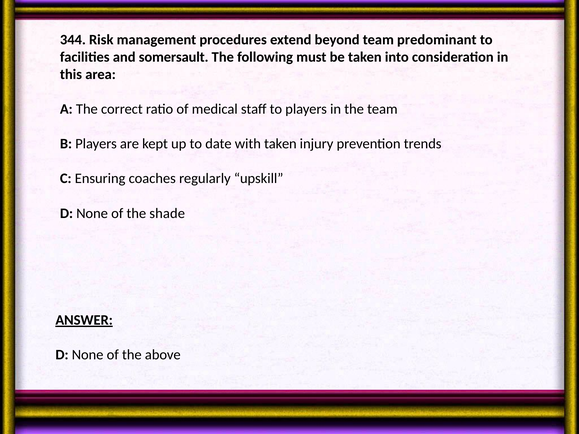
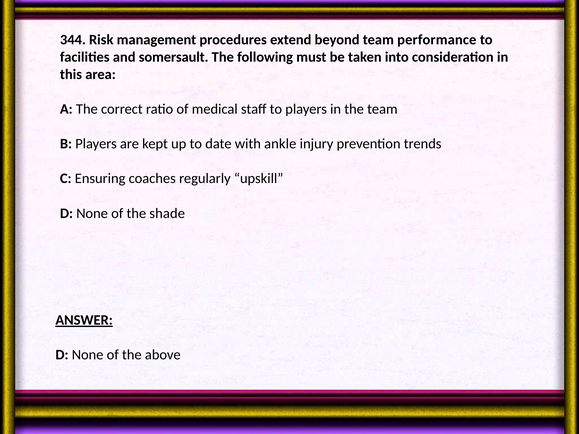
predominant: predominant -> performance
with taken: taken -> ankle
